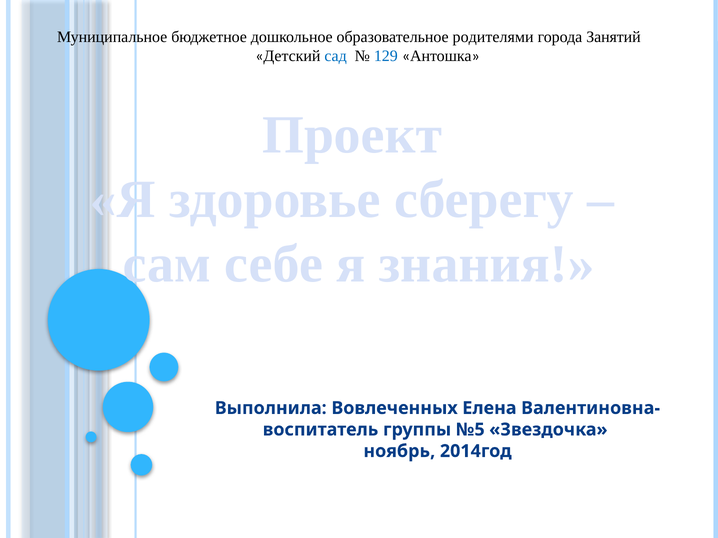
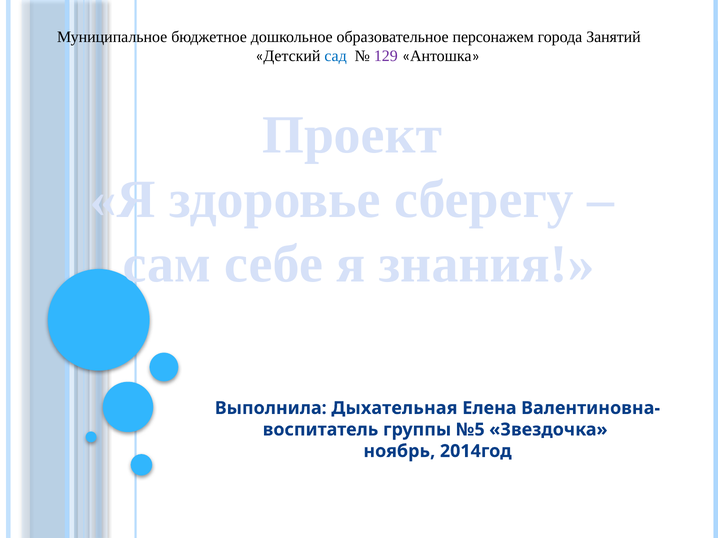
родителями: родителями -> персонажем
129 colour: blue -> purple
Вовлеченных: Вовлеченных -> Дыхательная
